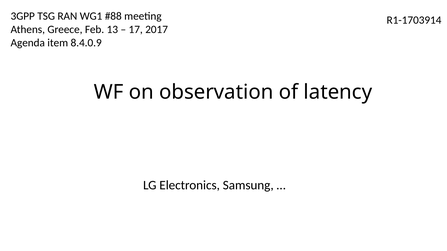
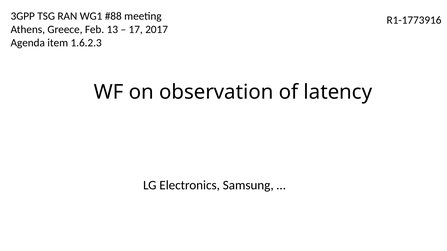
R1-1703914: R1-1703914 -> R1-1773916
8.4.0.9: 8.4.0.9 -> 1.6.2.3
